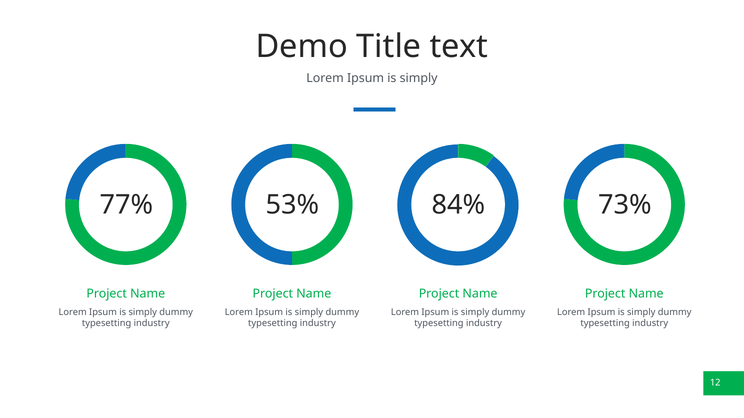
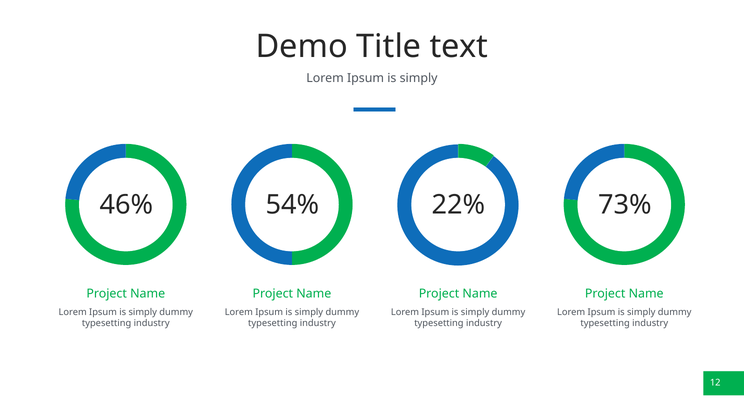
77%: 77% -> 46%
53%: 53% -> 54%
84%: 84% -> 22%
